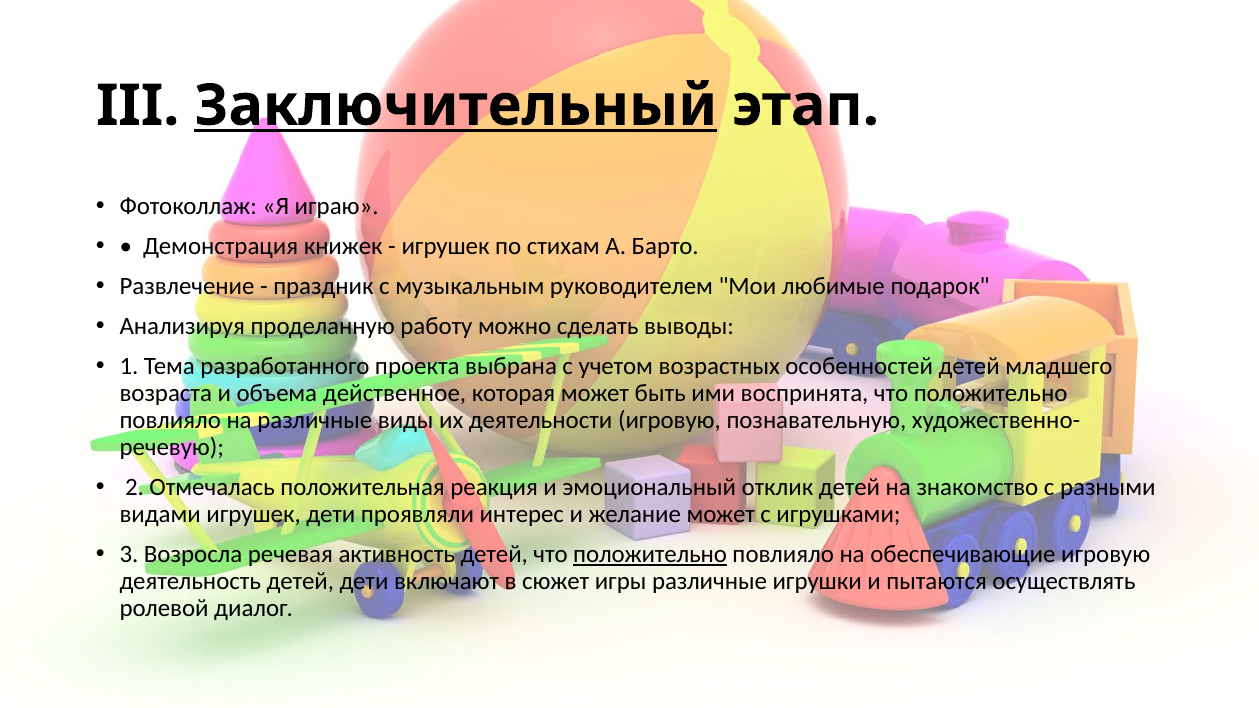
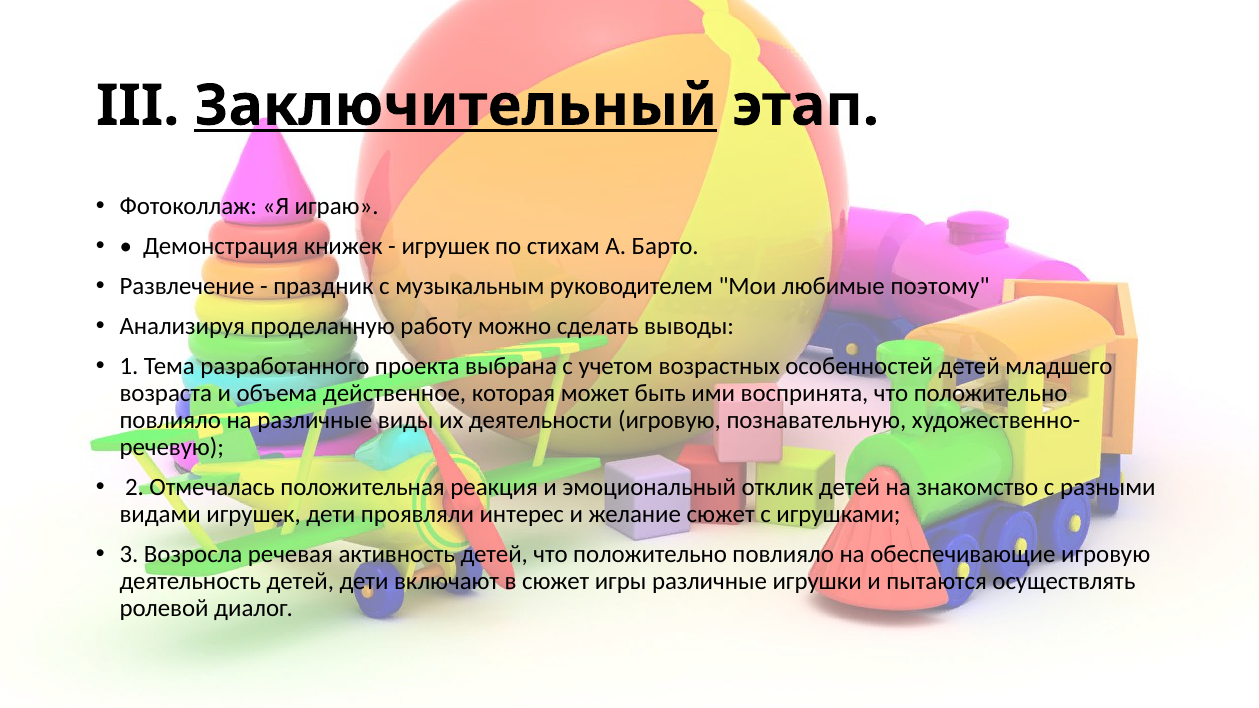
подарок: подарок -> поэтому
желание может: может -> сюжет
положительно at (650, 554) underline: present -> none
